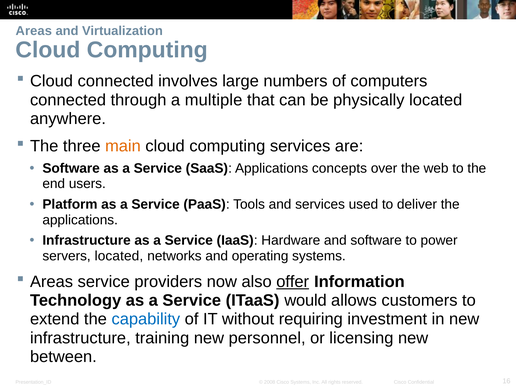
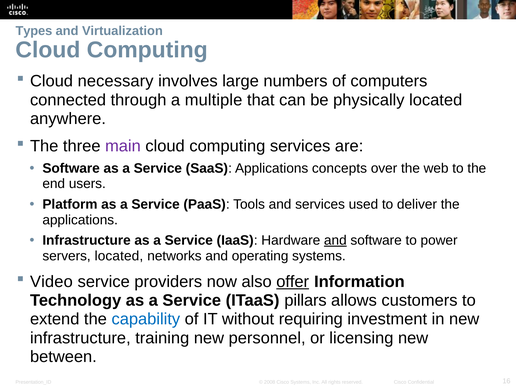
Areas at (34, 31): Areas -> Types
Cloud connected: connected -> necessary
main colour: orange -> purple
and at (335, 240) underline: none -> present
Areas at (52, 282): Areas -> Video
would: would -> pillars
